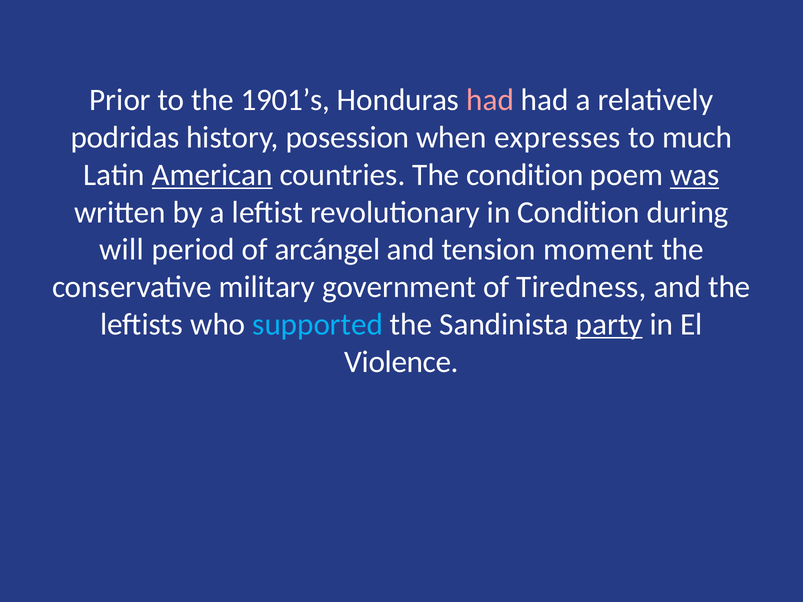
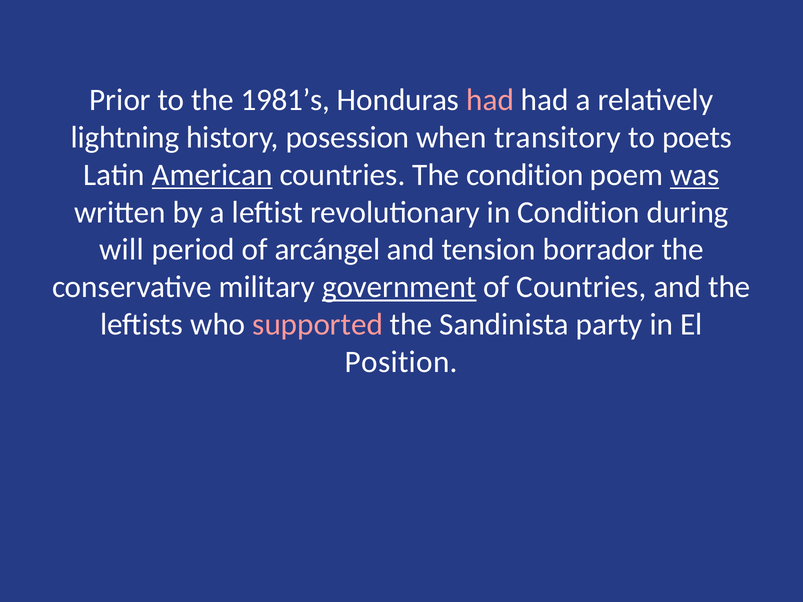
1901’s: 1901’s -> 1981’s
podridas: podridas -> lightning
expresses: expresses -> transitory
much: much -> poets
moment: moment -> borrador
government underline: none -> present
of Tiredness: Tiredness -> Countries
supported colour: light blue -> pink
party underline: present -> none
Violence: Violence -> Position
